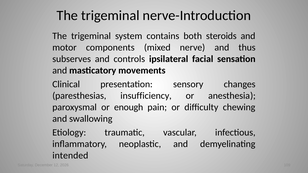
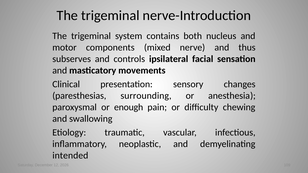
steroids: steroids -> nucleus
insufficiency: insufficiency -> surrounding
